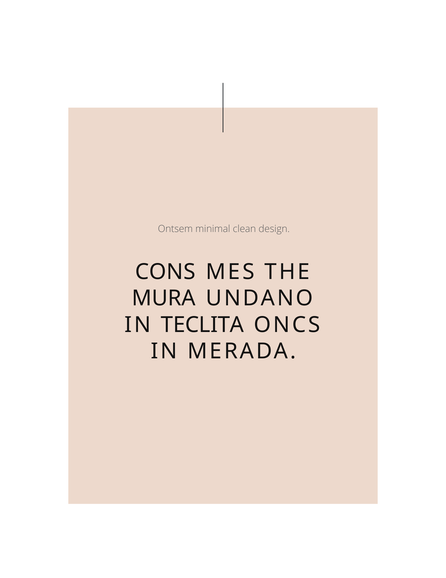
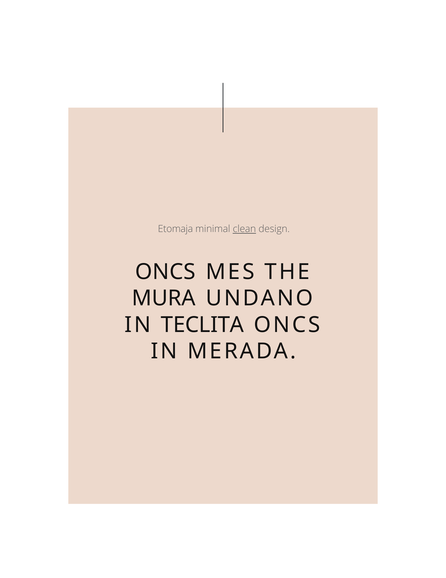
Ontsem: Ontsem -> Etomaja
clean underline: none -> present
CONS at (165, 271): CONS -> ONCS
